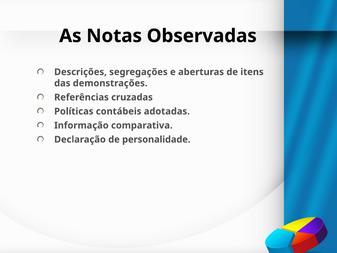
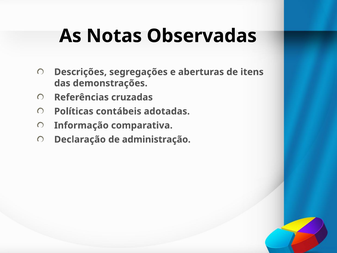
personalidade: personalidade -> administração
